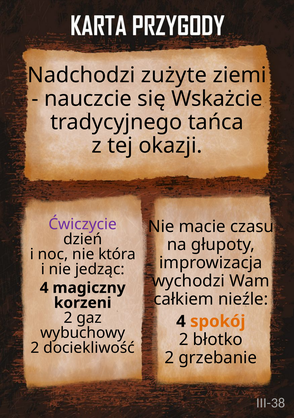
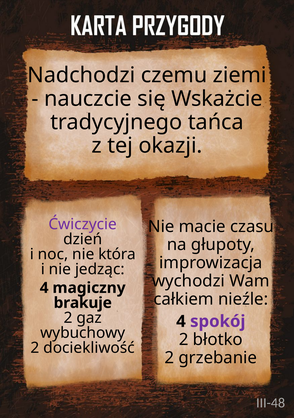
zużyte: zużyte -> czemu
korzeni: korzeni -> brakuje
spokój colour: orange -> purple
III-38: III-38 -> III-48
